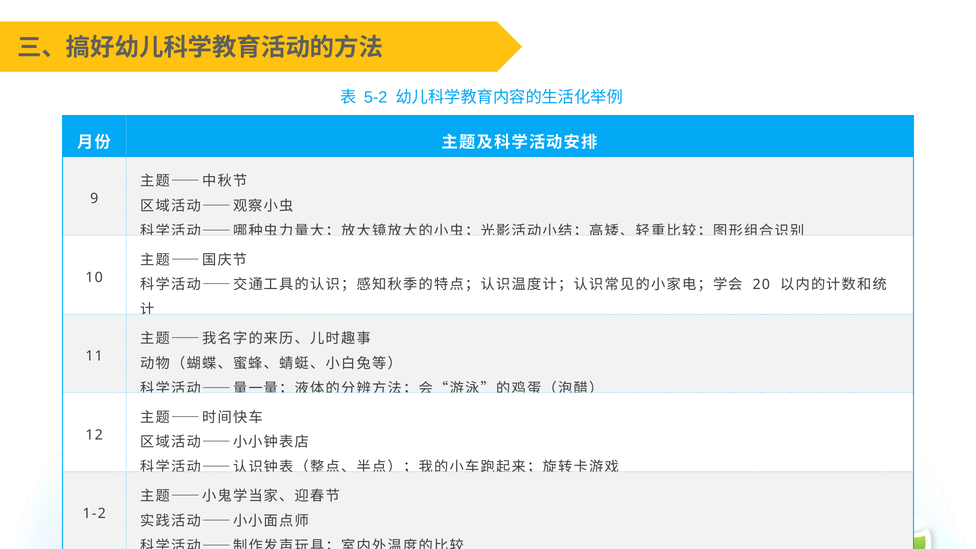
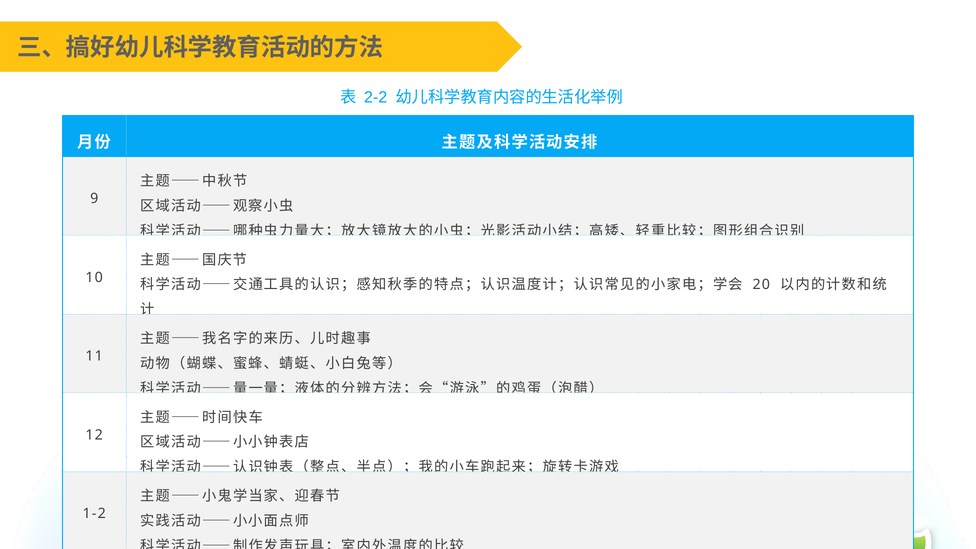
5-2: 5-2 -> 2-2
